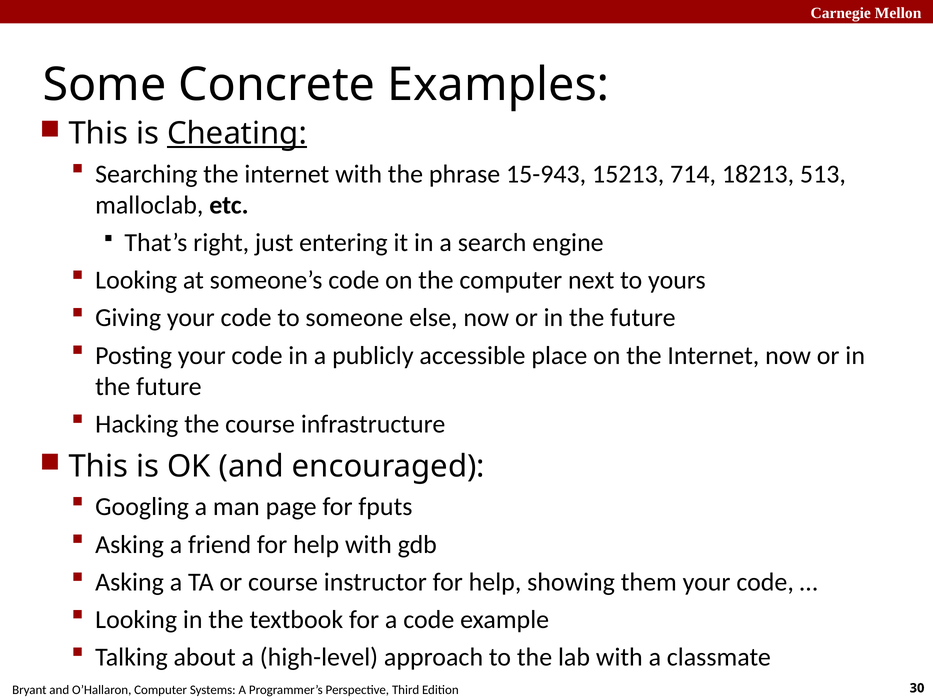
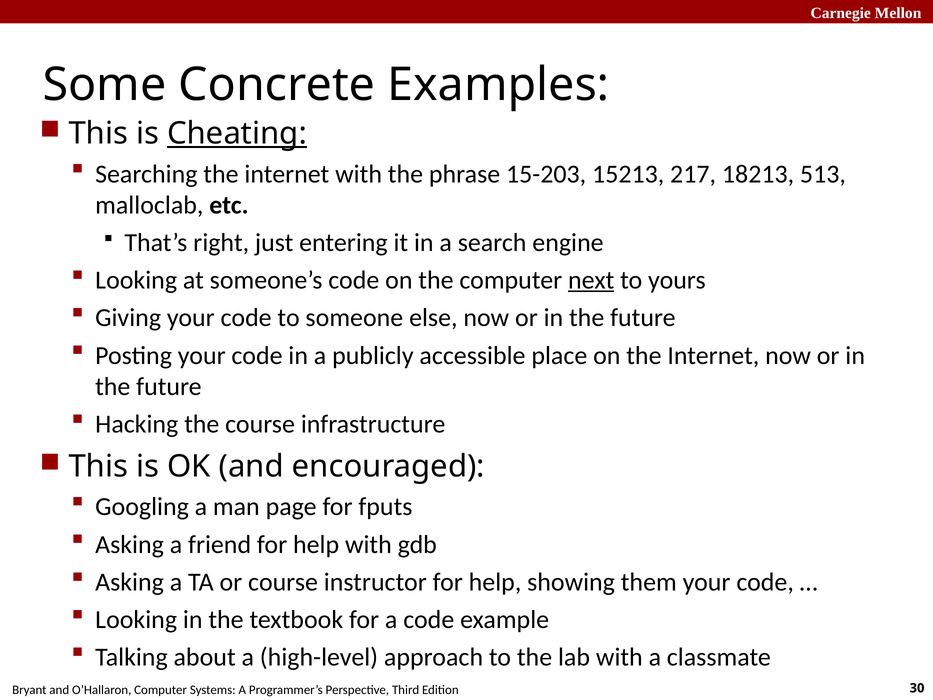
15-943: 15-943 -> 15-203
714: 714 -> 217
next underline: none -> present
